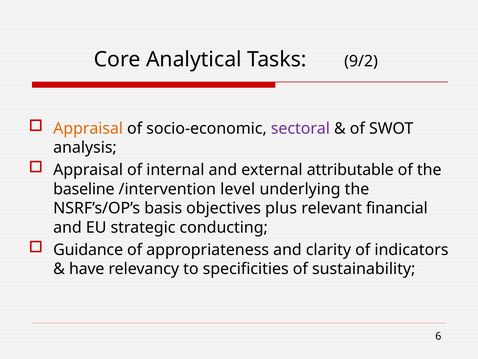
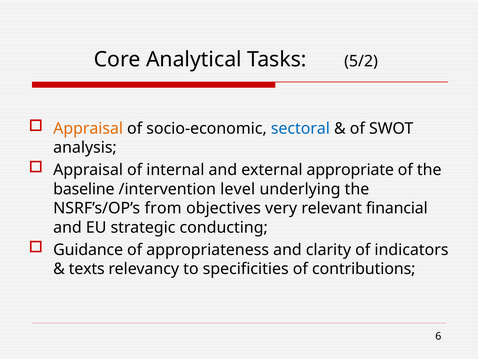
9/2: 9/2 -> 5/2
sectoral colour: purple -> blue
attributable: attributable -> appropriate
basis: basis -> from
plus: plus -> very
have: have -> texts
sustainability: sustainability -> contributions
